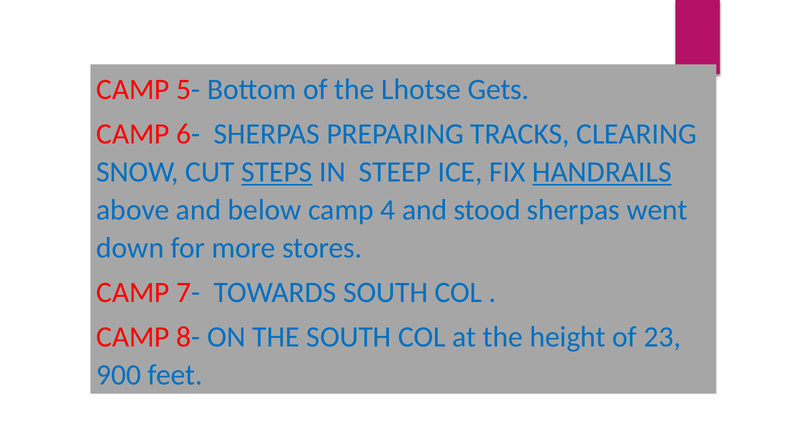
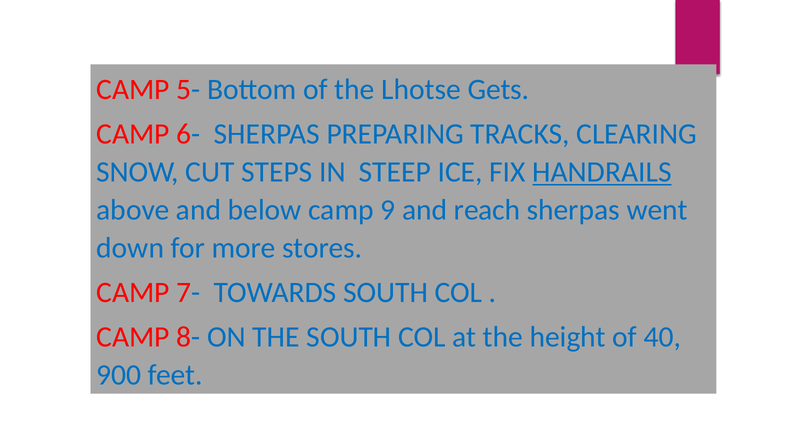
STEPS underline: present -> none
4: 4 -> 9
stood: stood -> reach
23: 23 -> 40
